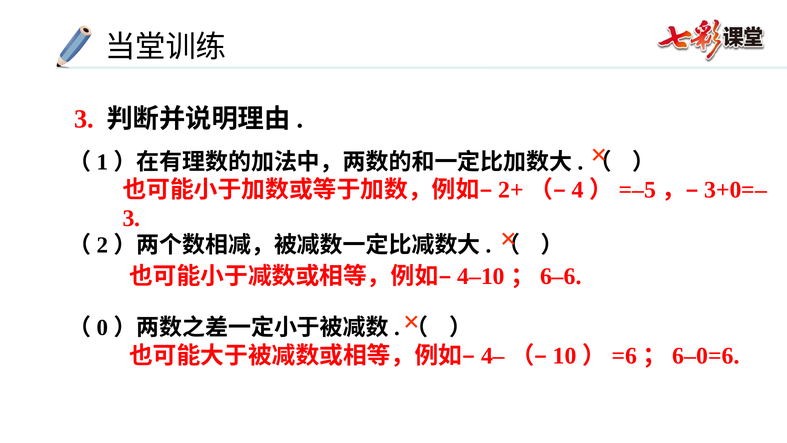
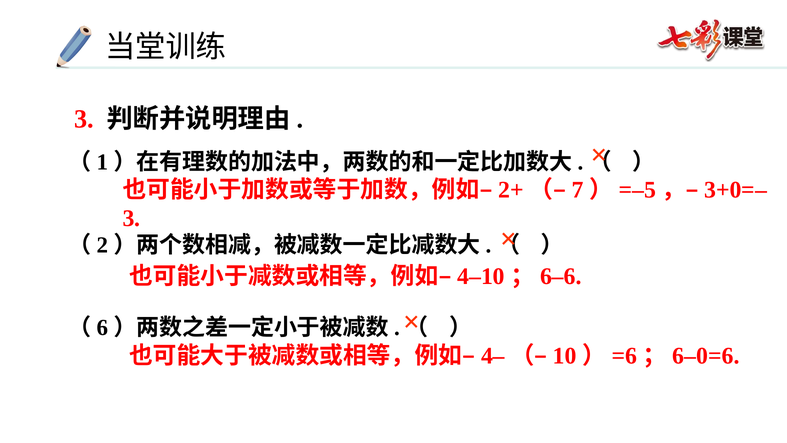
4: 4 -> 7
0: 0 -> 6
